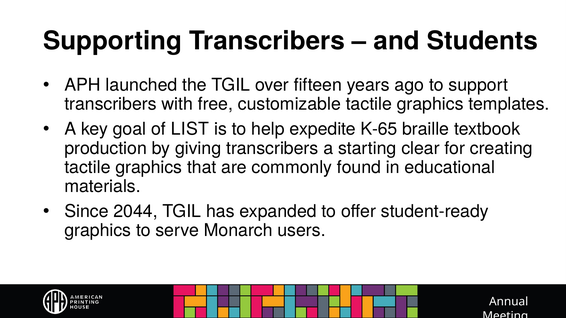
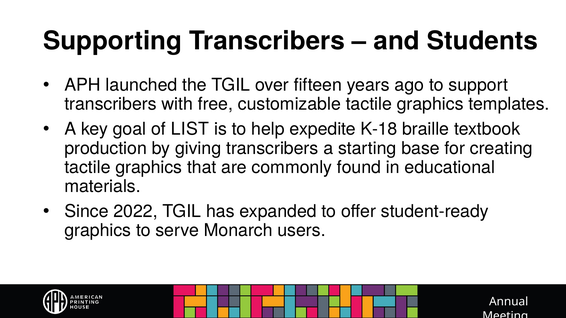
K-65: K-65 -> K-18
clear: clear -> base
2044: 2044 -> 2022
